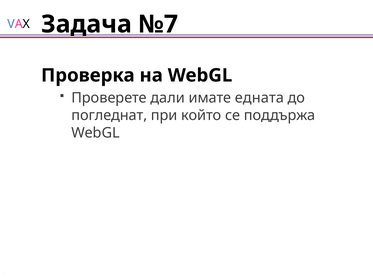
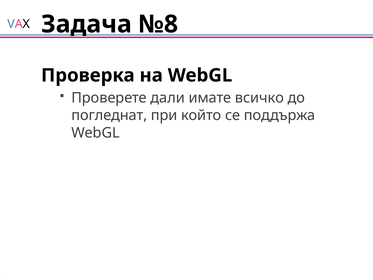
№7: №7 -> №8
едната: едната -> всичко
